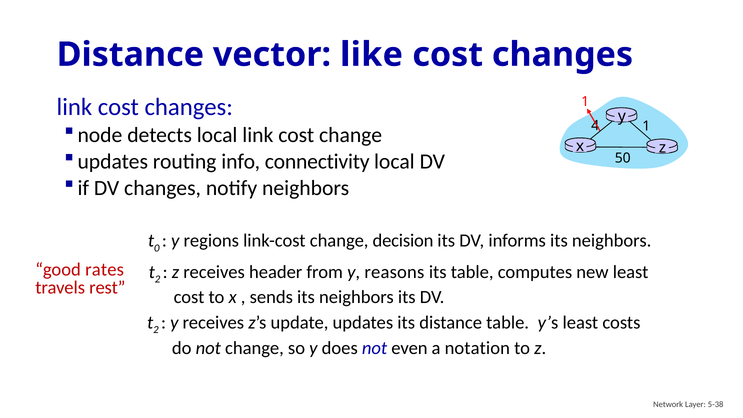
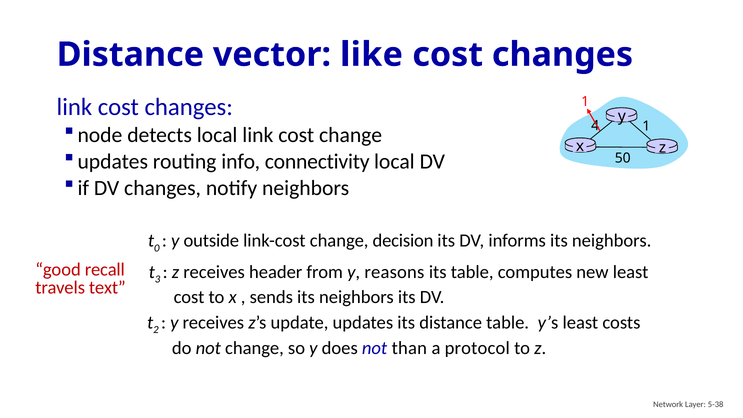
regions: regions -> outside
rates: rates -> recall
2 at (158, 279): 2 -> 3
rest: rest -> text
even: even -> than
notation: notation -> protocol
